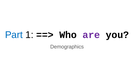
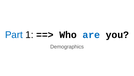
are colour: purple -> blue
